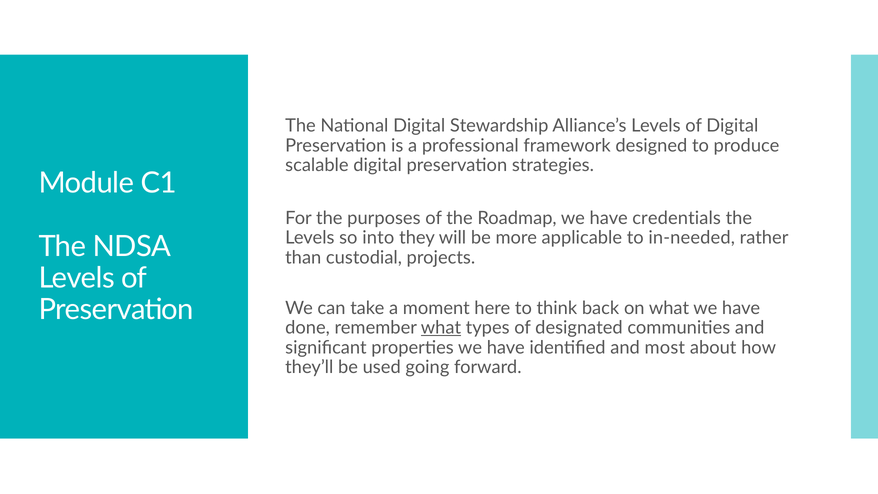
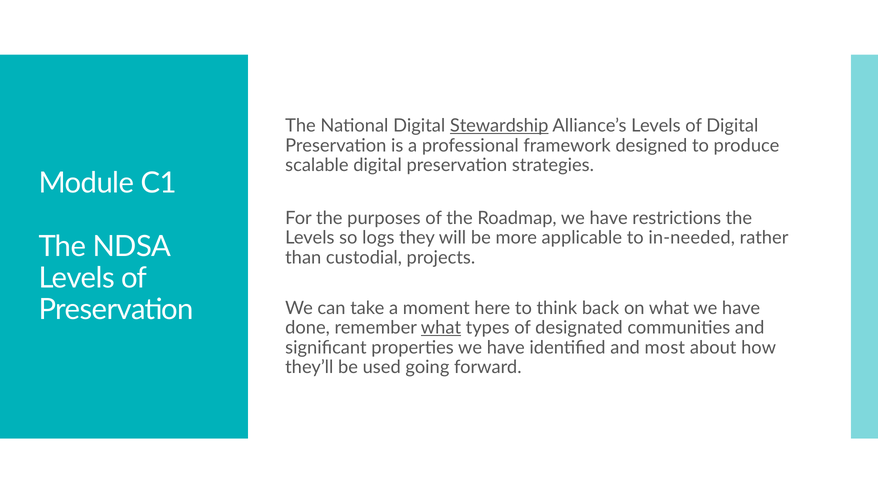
Stewardship underline: none -> present
credentials: credentials -> restrictions
into: into -> logs
